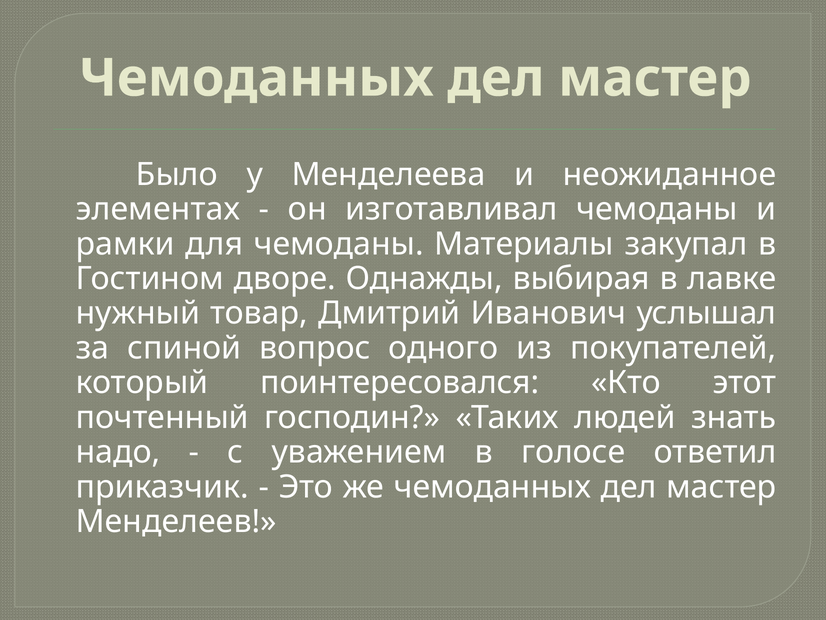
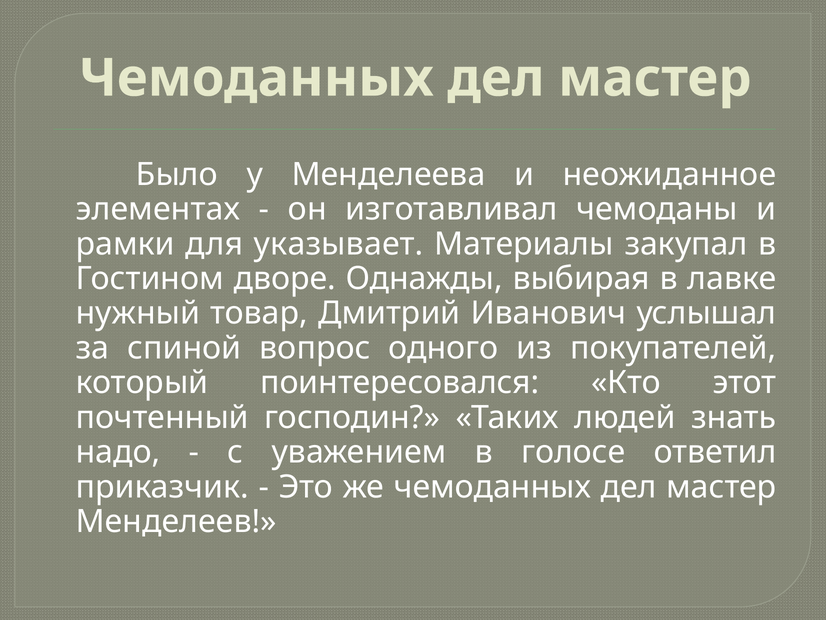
для чемоданы: чемоданы -> указывает
